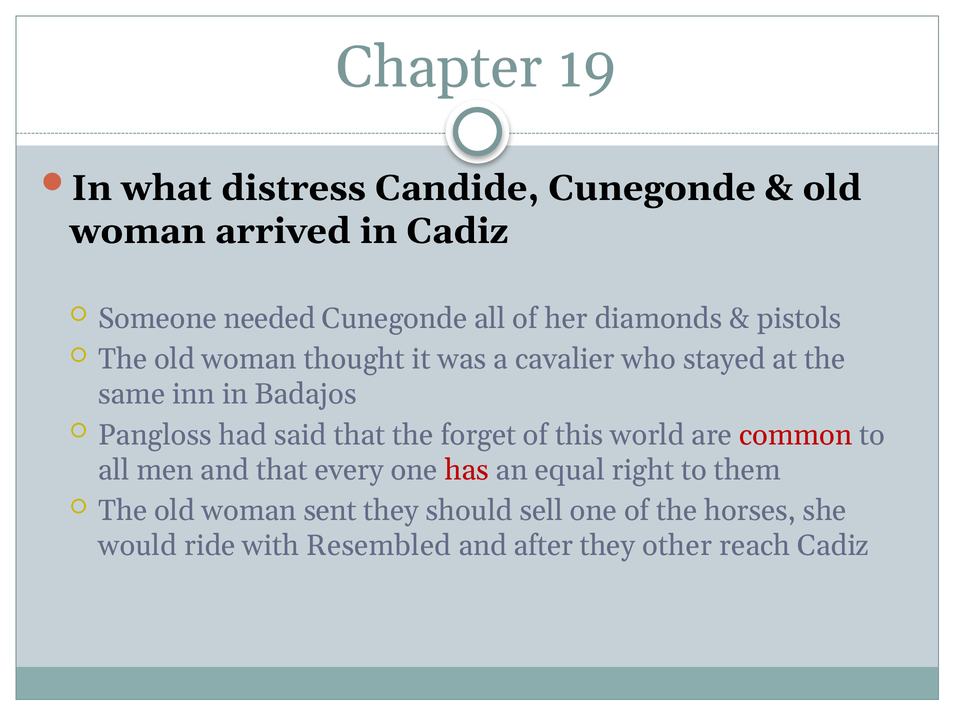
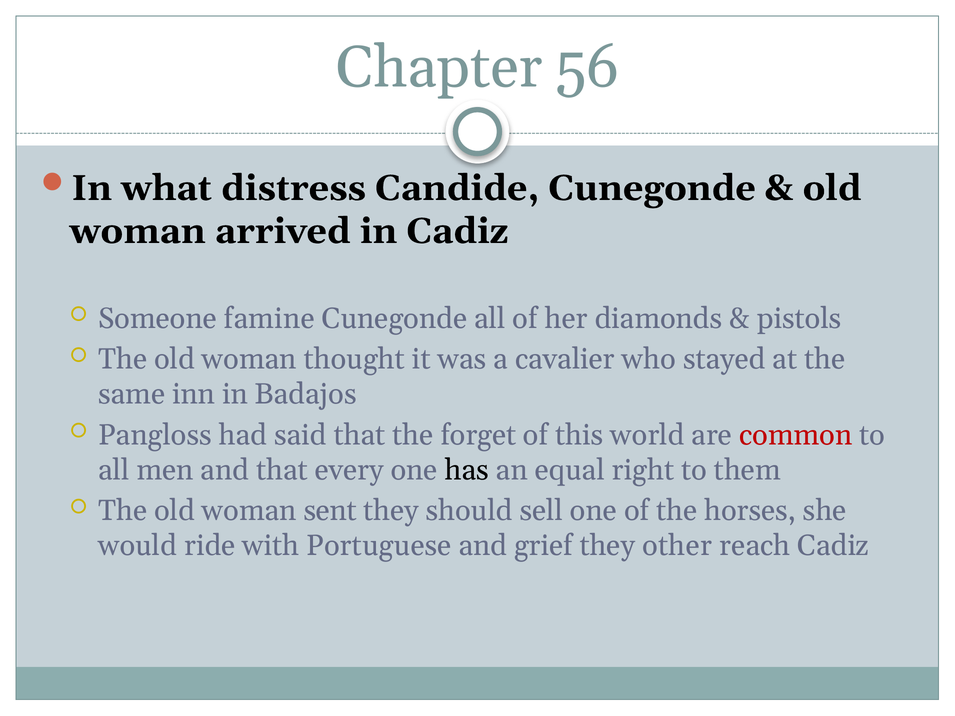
19: 19 -> 56
needed: needed -> famine
has colour: red -> black
Resembled: Resembled -> Portuguese
after: after -> grief
